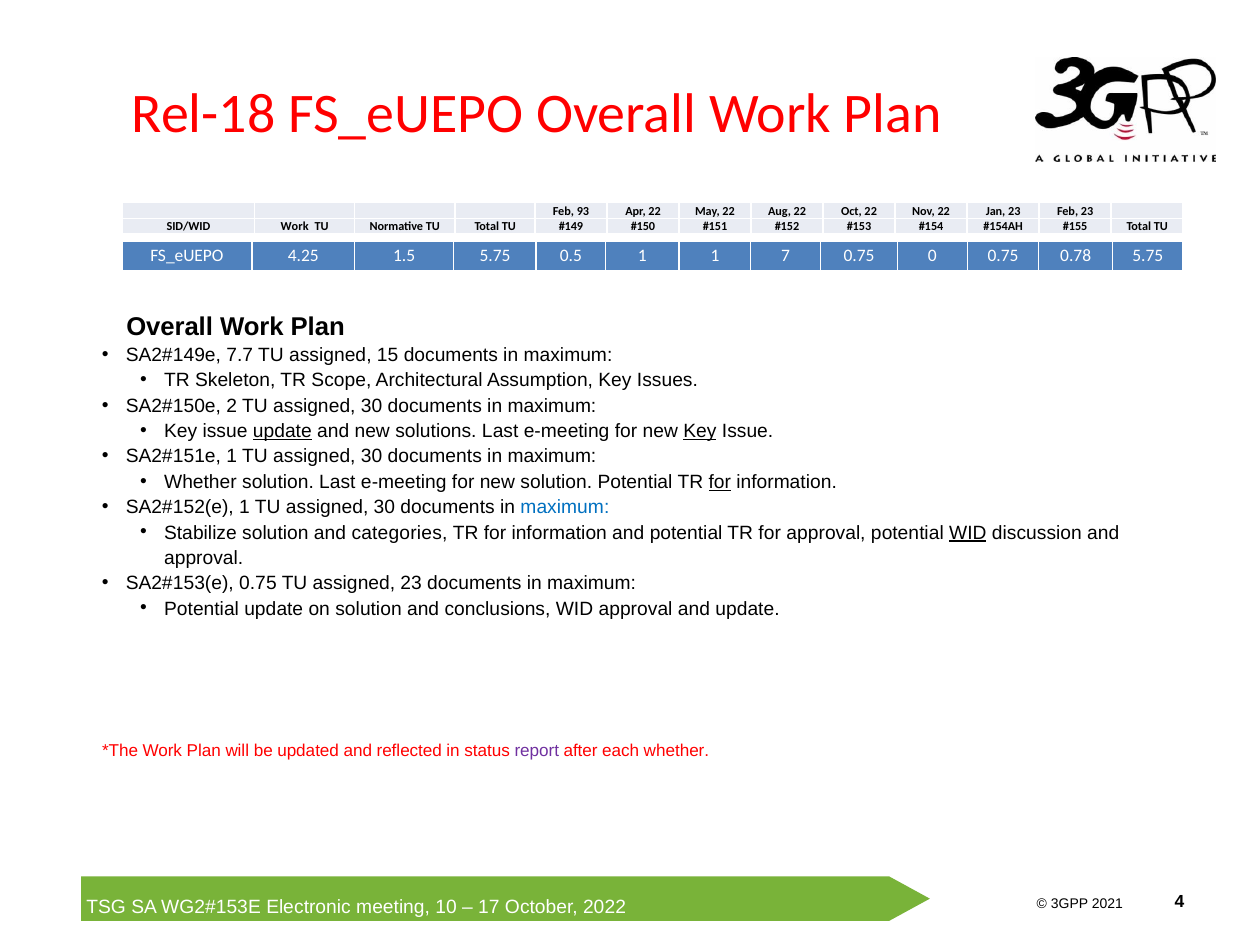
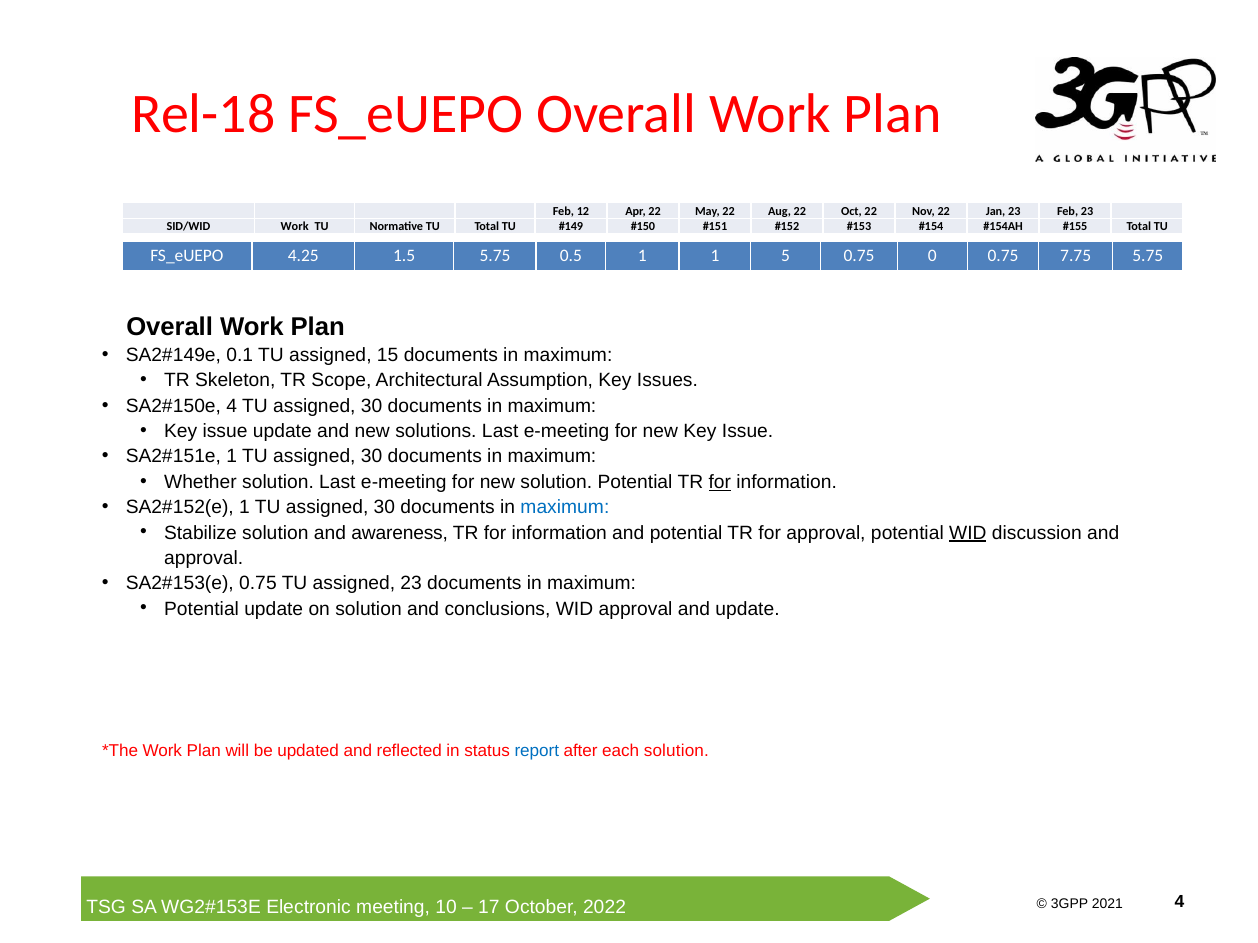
93: 93 -> 12
7: 7 -> 5
0.78: 0.78 -> 7.75
7.7: 7.7 -> 0.1
2 at (232, 406): 2 -> 4
update at (282, 432) underline: present -> none
Key at (700, 432) underline: present -> none
categories: categories -> awareness
report colour: purple -> blue
each whether: whether -> solution
